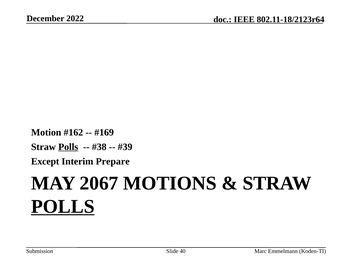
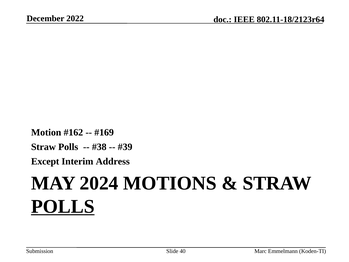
Polls at (68, 147) underline: present -> none
Prepare: Prepare -> Address
2067: 2067 -> 2024
